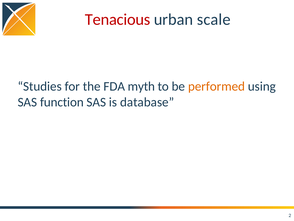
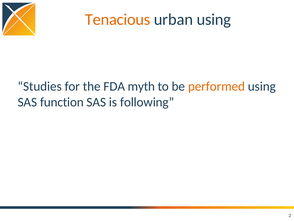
Tenacious colour: red -> orange
urban scale: scale -> using
database: database -> following
